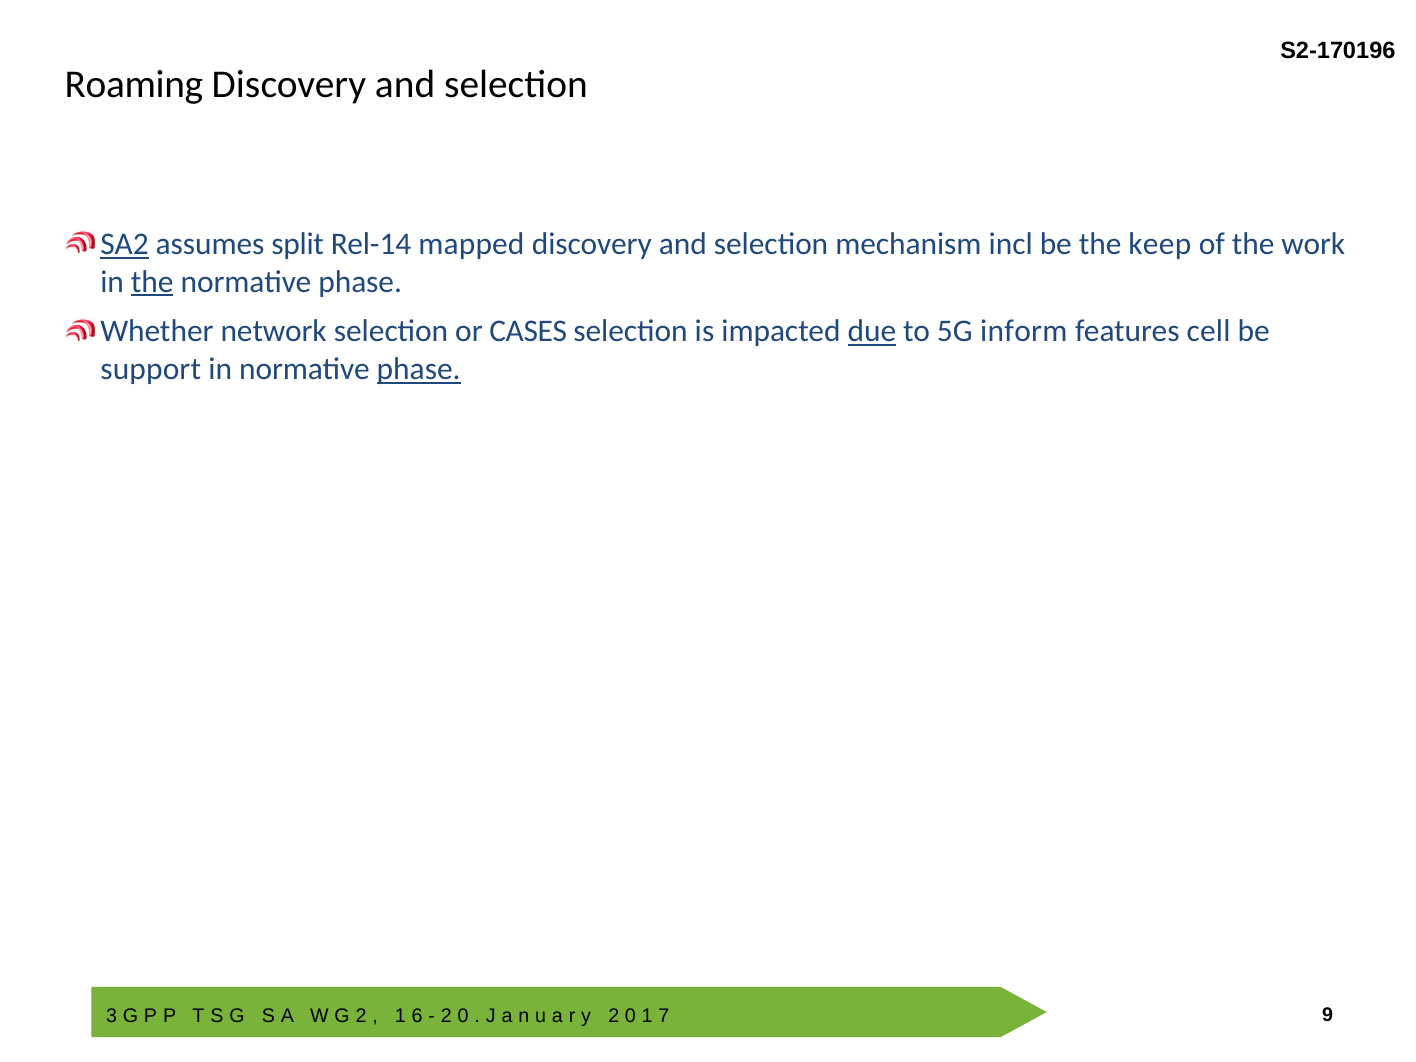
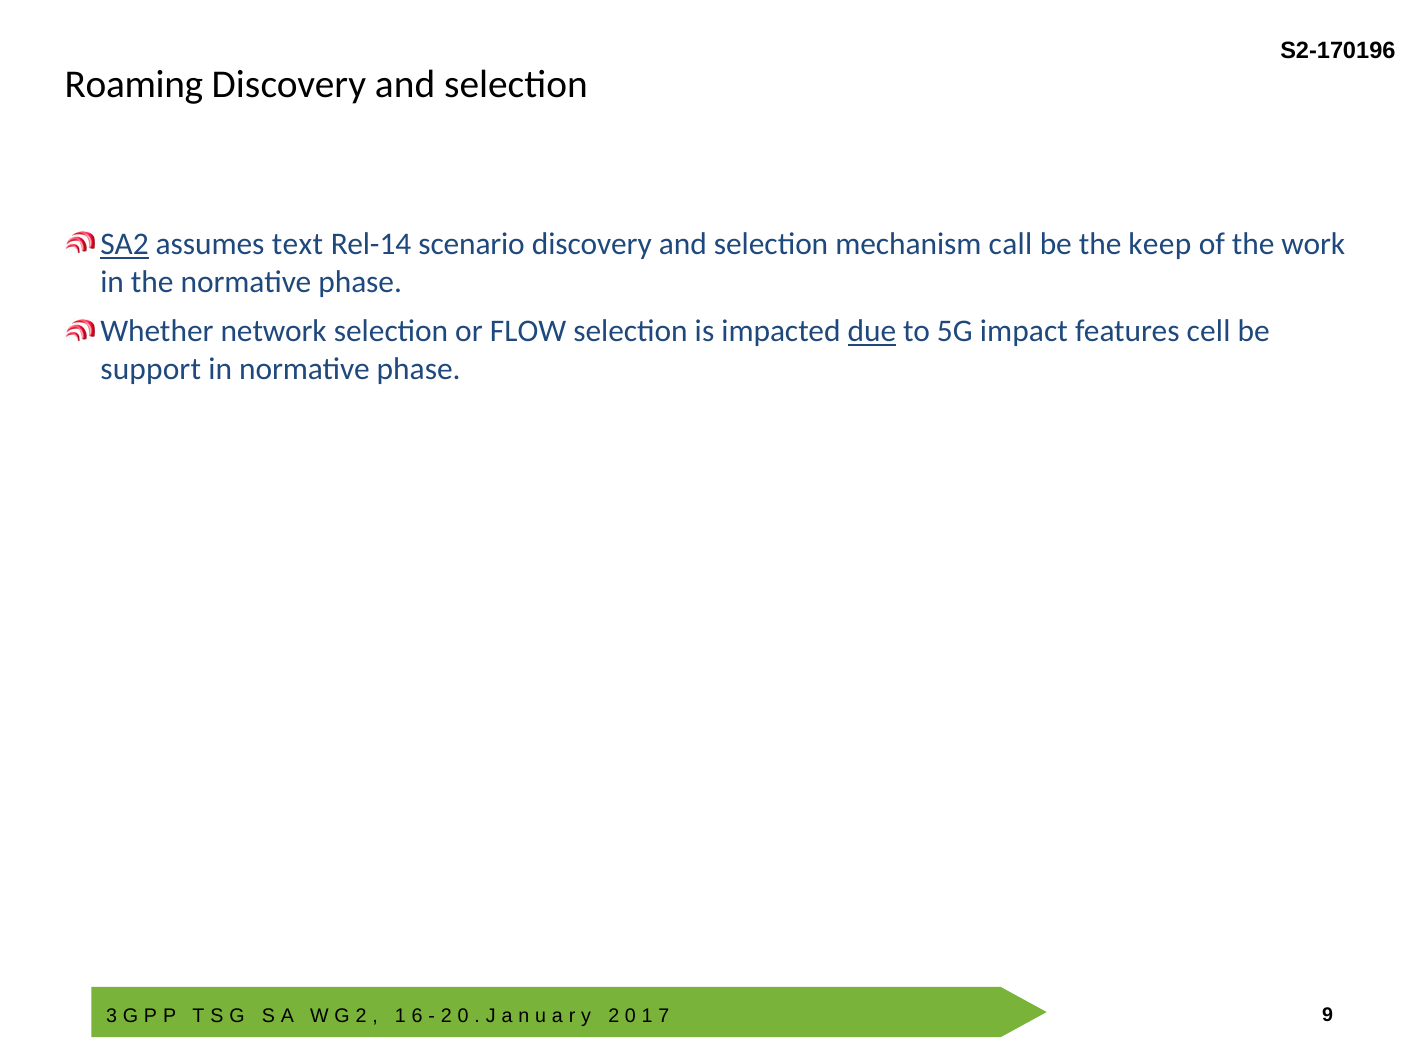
split: split -> text
mapped: mapped -> scenario
incl: incl -> call
the at (152, 282) underline: present -> none
CASES: CASES -> FLOW
inform: inform -> impact
phase at (419, 369) underline: present -> none
